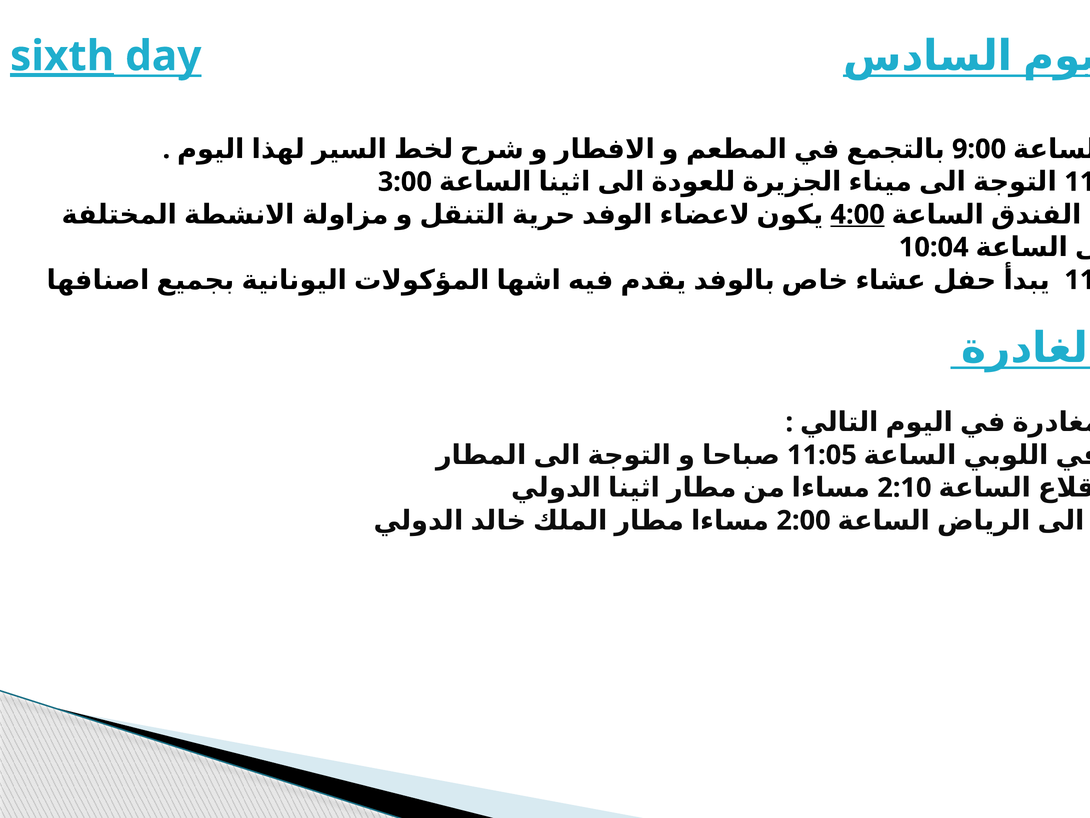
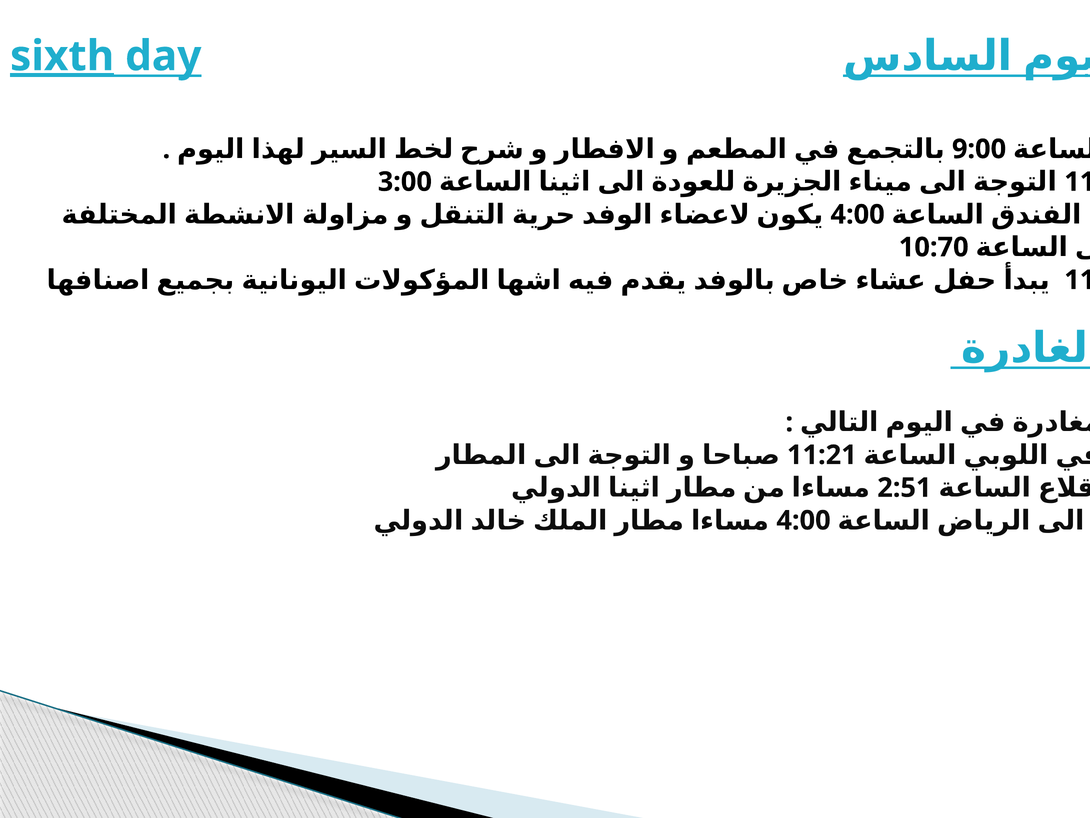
4:00 at (858, 214) underline: present -> none
10:04: 10:04 -> 10:70
11:05: 11:05 -> 11:21
2:10: 2:10 -> 2:51
2:00 at (804, 520): 2:00 -> 4:00
